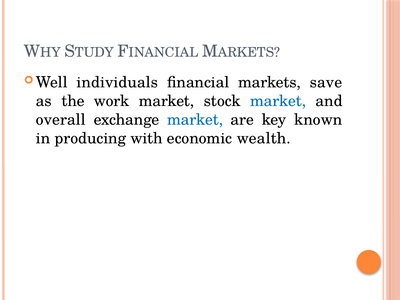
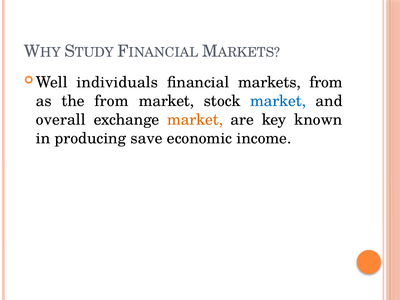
markets save: save -> from
the work: work -> from
market at (195, 120) colour: blue -> orange
with: with -> save
wealth: wealth -> income
